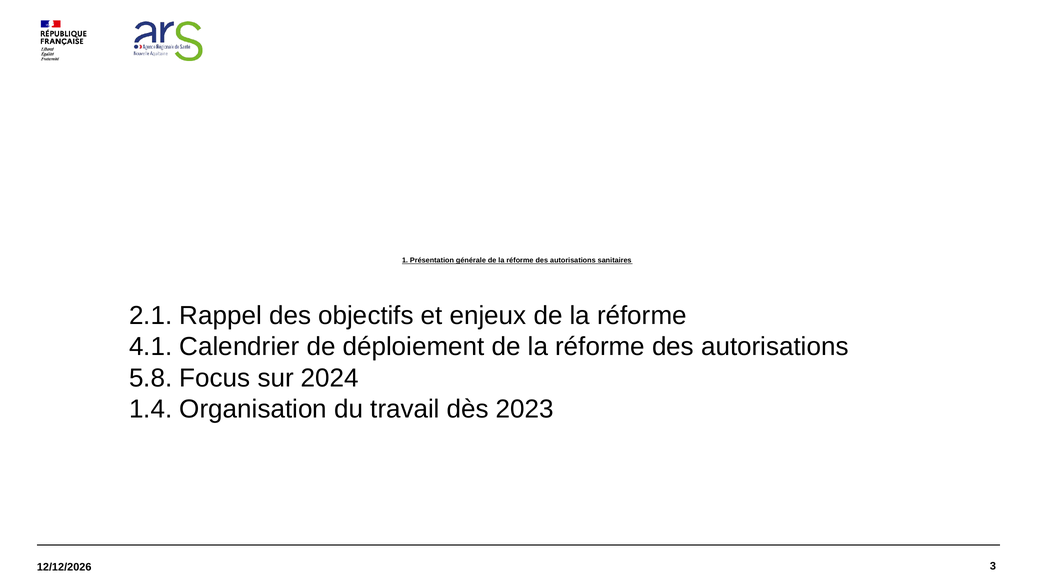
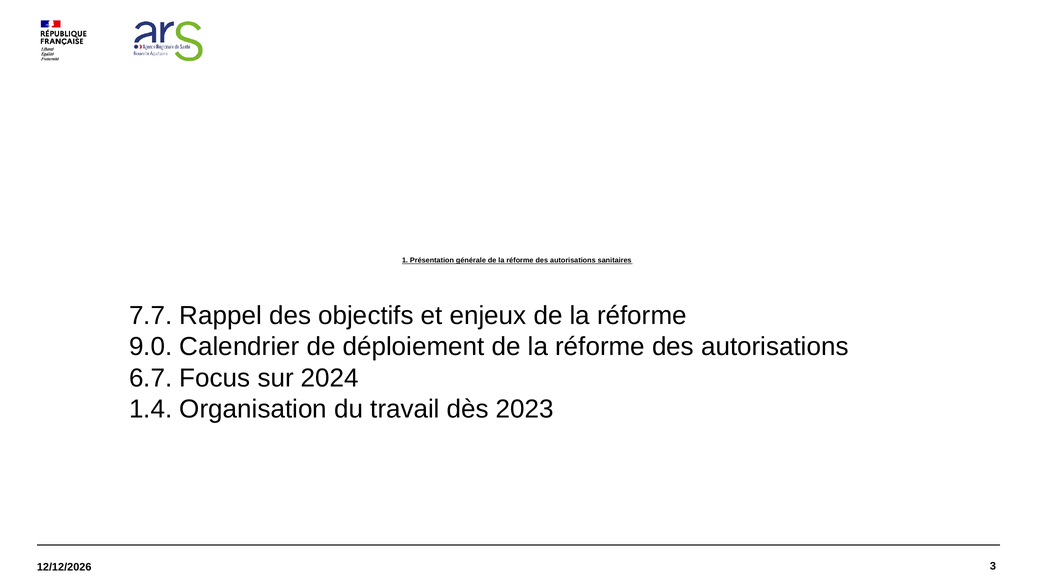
2.1: 2.1 -> 7.7
4.1: 4.1 -> 9.0
5.8: 5.8 -> 6.7
